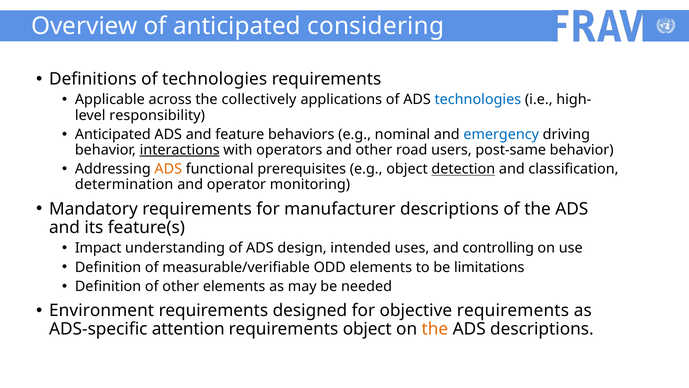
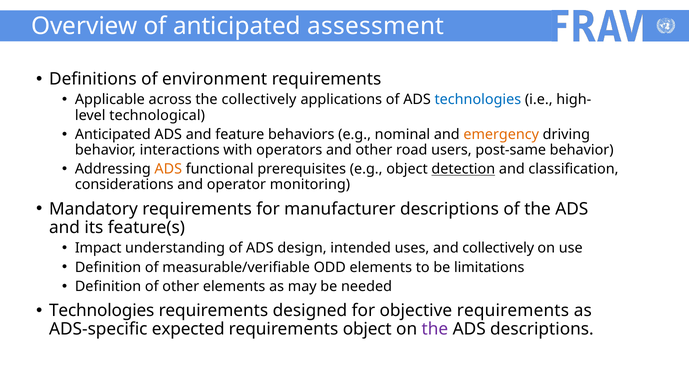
considering: considering -> assessment
of technologies: technologies -> environment
responsibility: responsibility -> technological
emergency colour: blue -> orange
interactions underline: present -> none
determination: determination -> considerations
and controlling: controlling -> collectively
Environment at (102, 310): Environment -> Technologies
attention: attention -> expected
the at (435, 329) colour: orange -> purple
